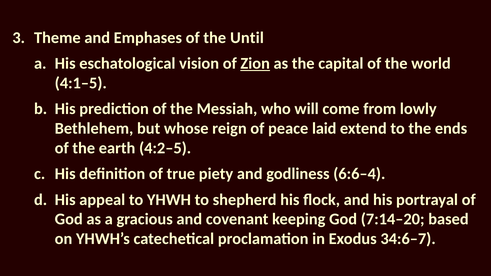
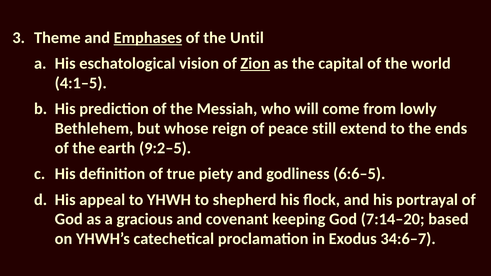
Emphases underline: none -> present
laid: laid -> still
4:2–5: 4:2–5 -> 9:2–5
6:6–4: 6:6–4 -> 6:6–5
